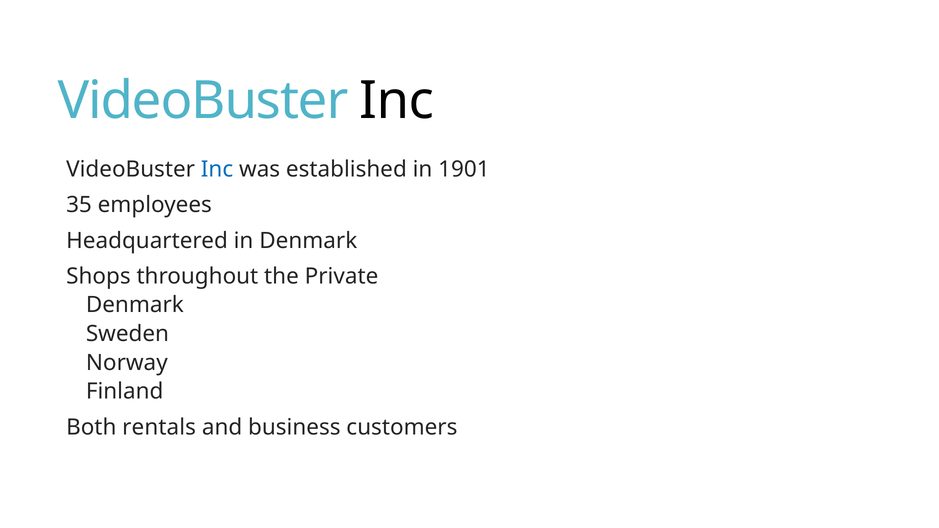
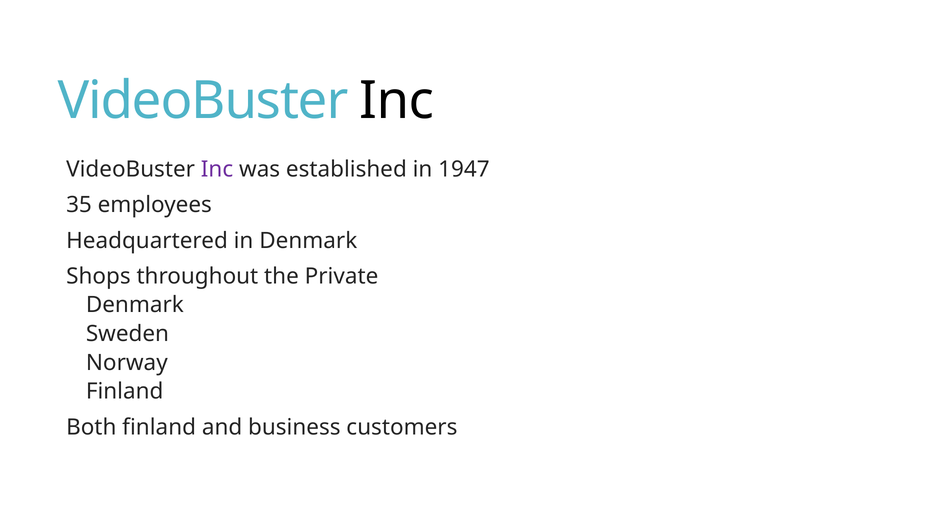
Inc at (217, 169) colour: blue -> purple
1901: 1901 -> 1947
Both rentals: rentals -> finland
